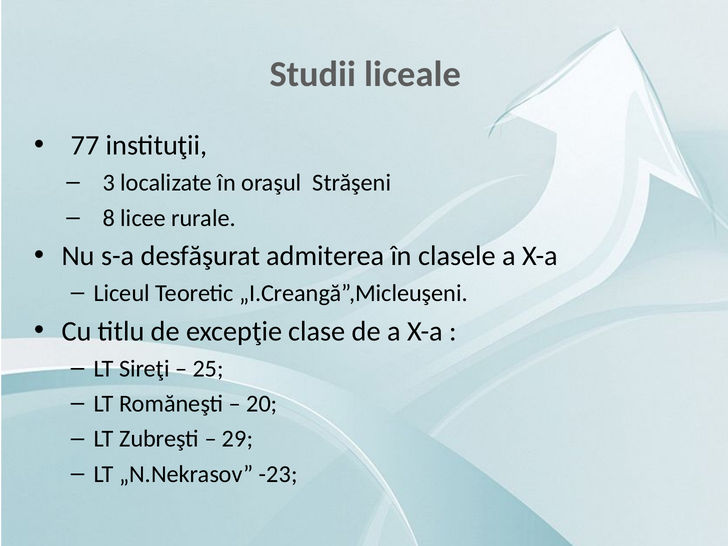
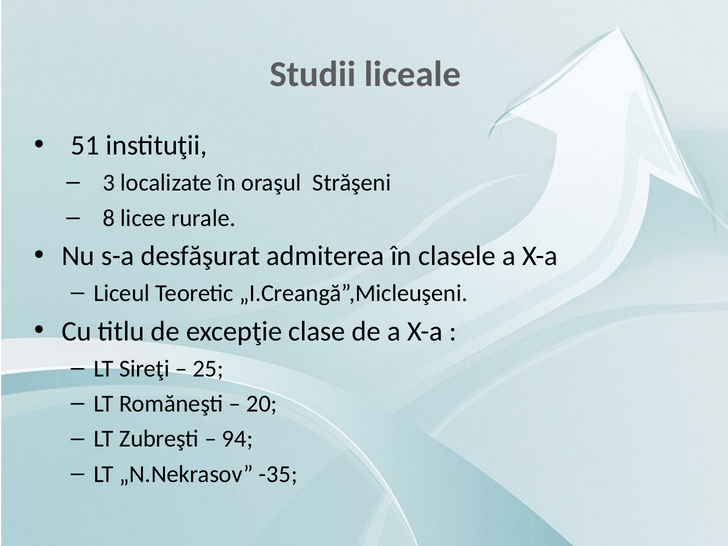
77: 77 -> 51
29: 29 -> 94
-23: -23 -> -35
